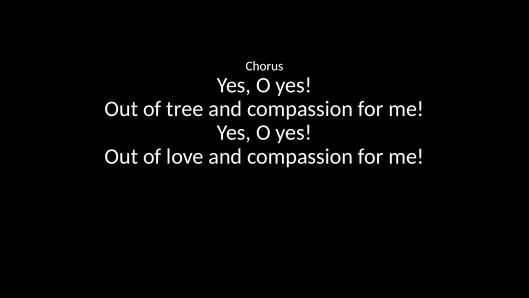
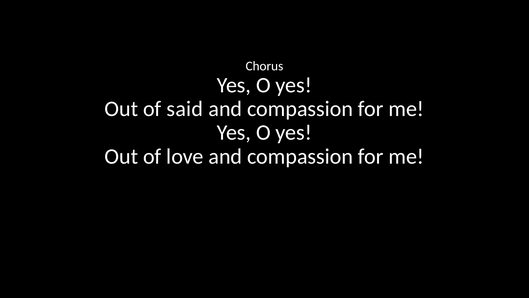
tree: tree -> said
